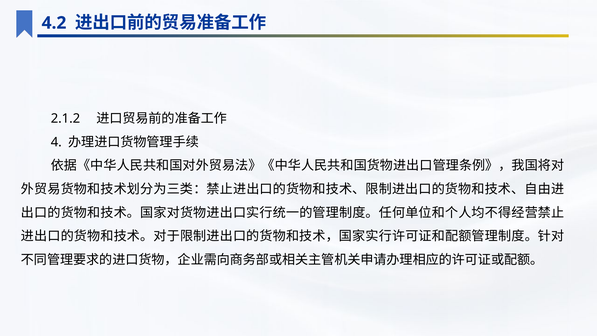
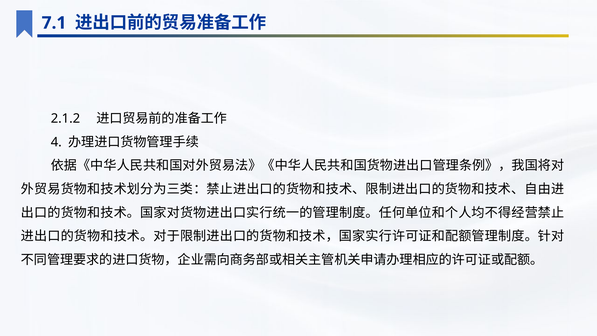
4.2: 4.2 -> 7.1
